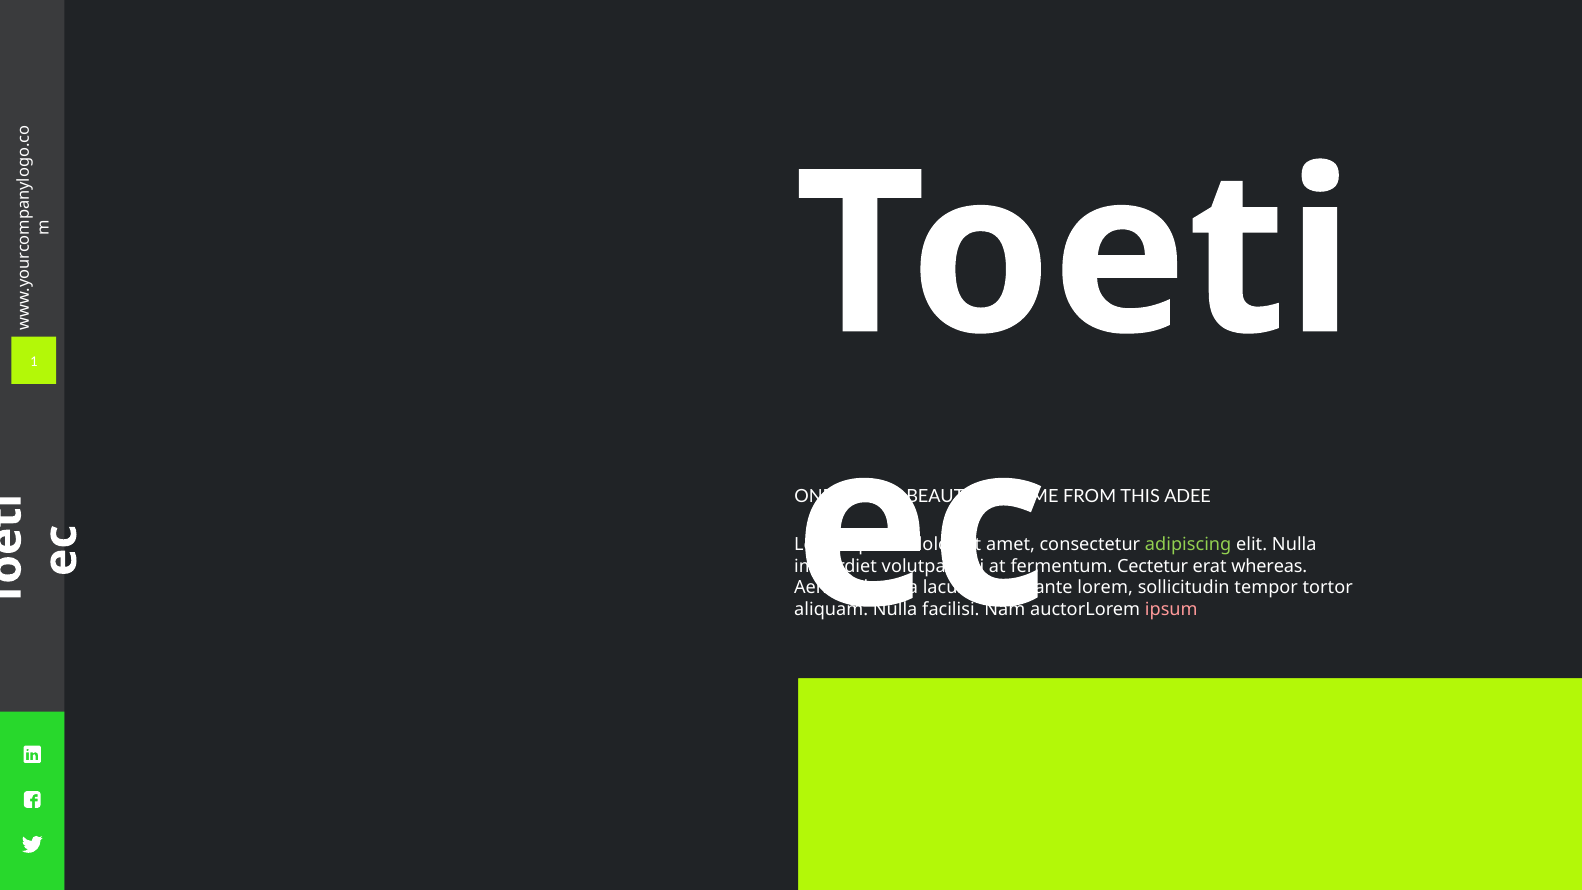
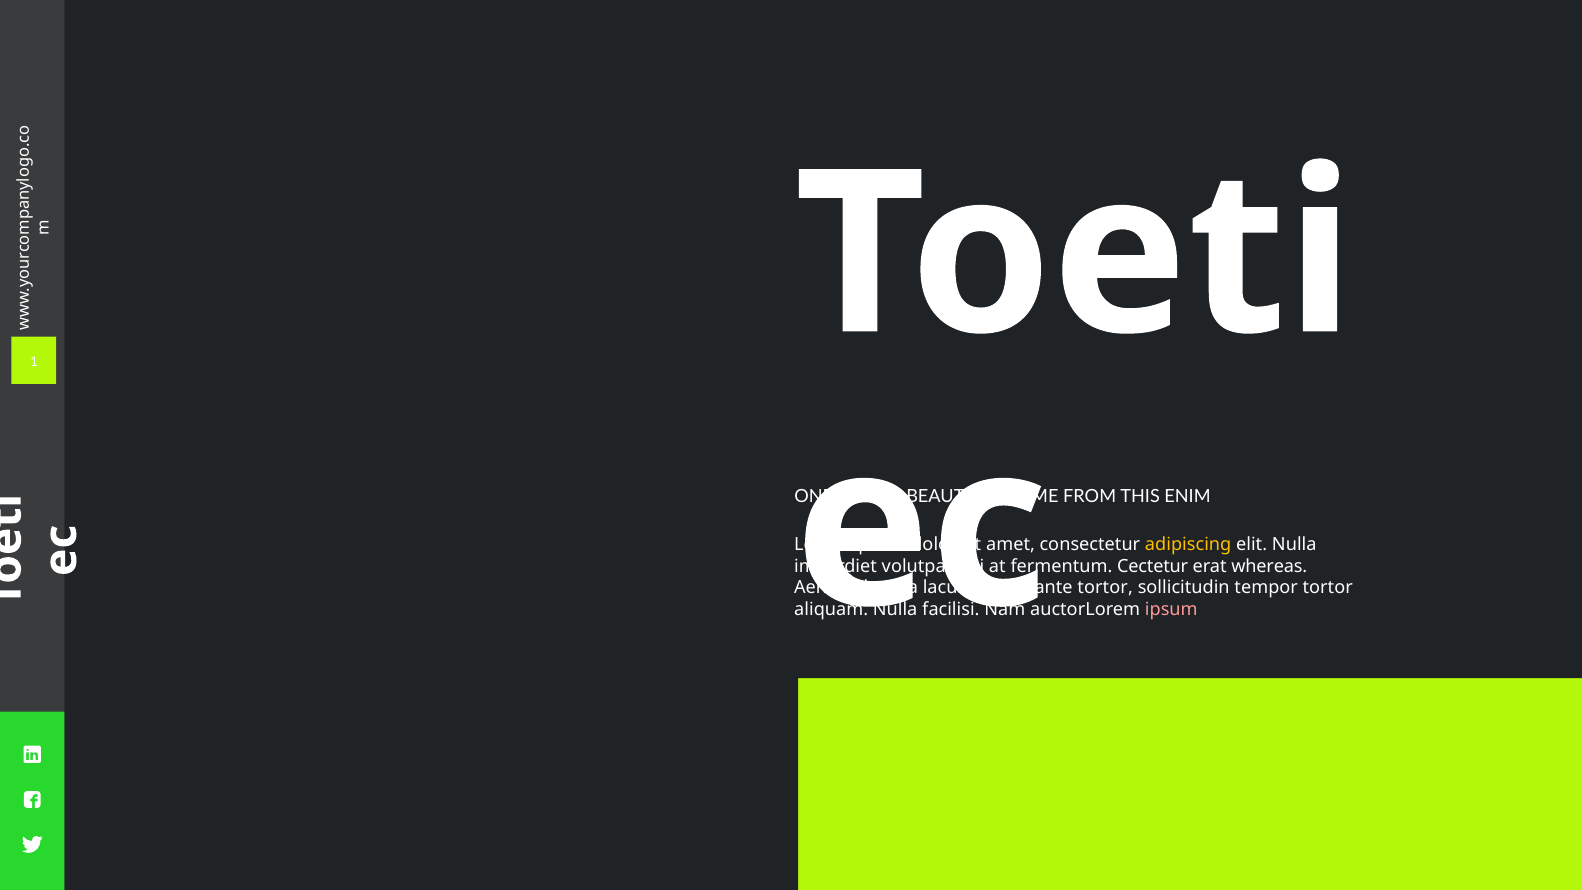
ADEE: ADEE -> ENIM
adipiscing colour: light green -> yellow
ante lorem: lorem -> tortor
